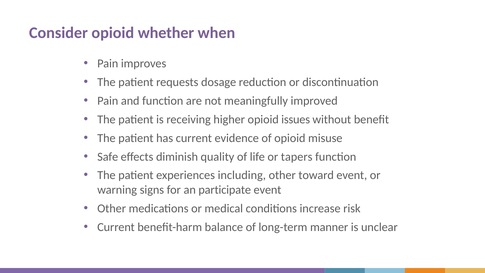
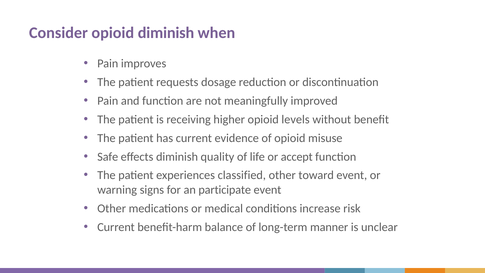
opioid whether: whether -> diminish
issues: issues -> levels
tapers: tapers -> accept
including: including -> classified
